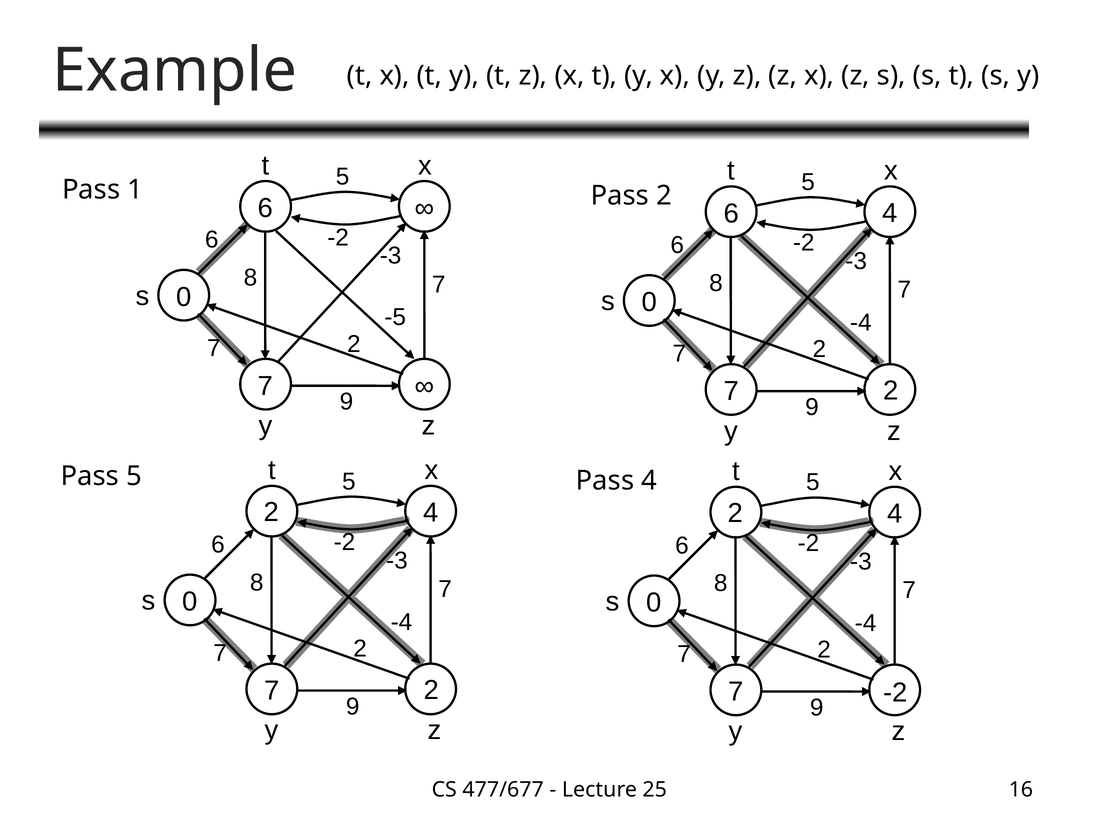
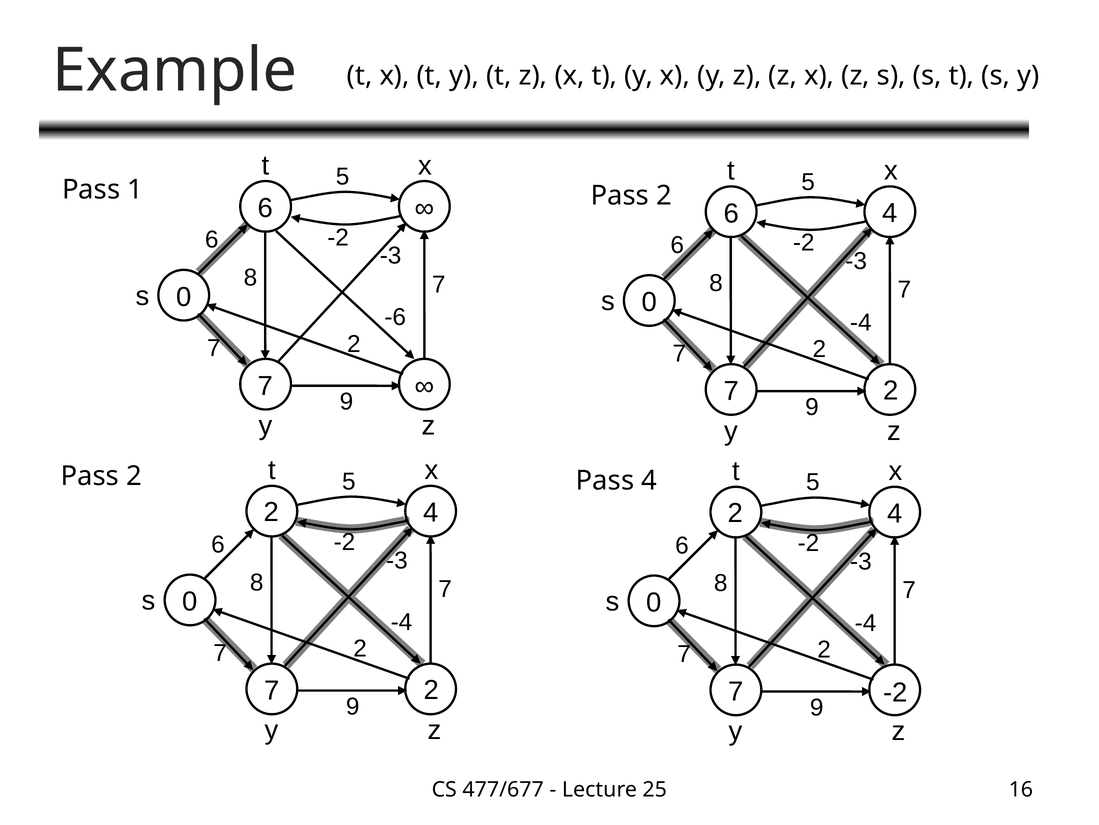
-5: -5 -> -6
5 at (134, 476): 5 -> 2
